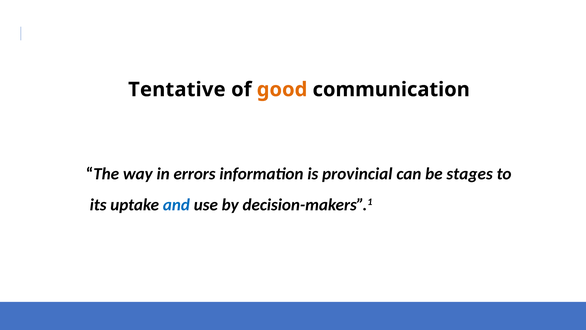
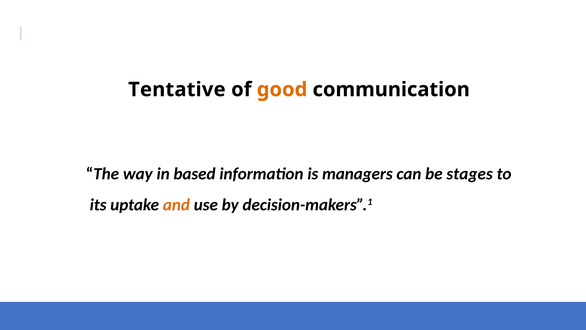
errors: errors -> based
provincial: provincial -> managers
and colour: blue -> orange
